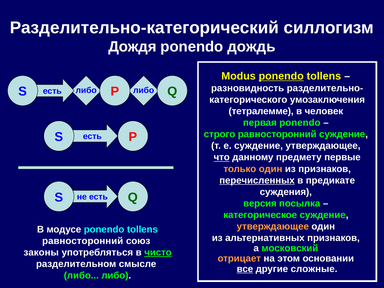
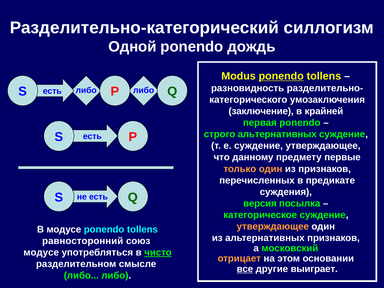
Дождя: Дождя -> Одной
тетралемме: тетралемме -> заключение
человек: человек -> крайней
строго равносторонний: равносторонний -> альтернативных
что underline: present -> none
перечисленных underline: present -> none
законы at (41, 252): законы -> модусе
сложные: сложные -> выиграет
